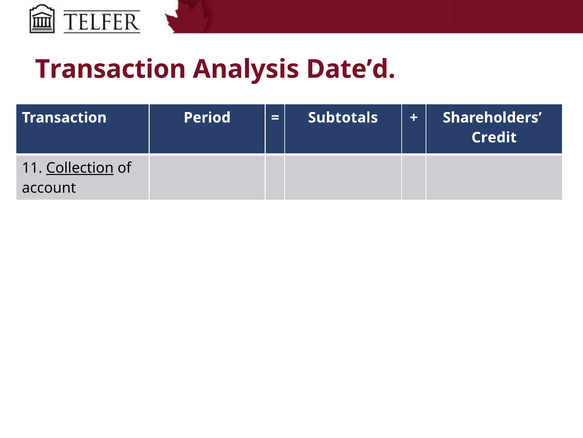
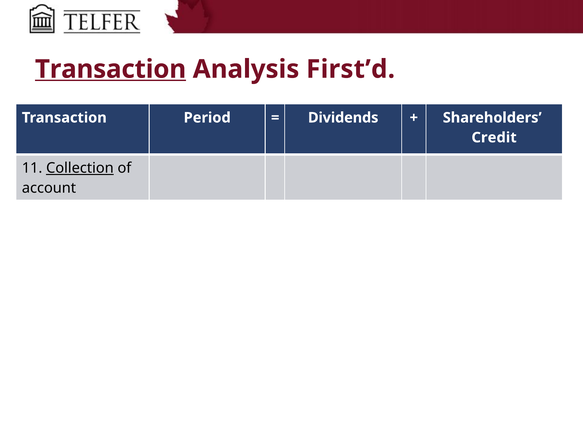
Transaction at (111, 69) underline: none -> present
Date’d: Date’d -> First’d
Subtotals: Subtotals -> Dividends
